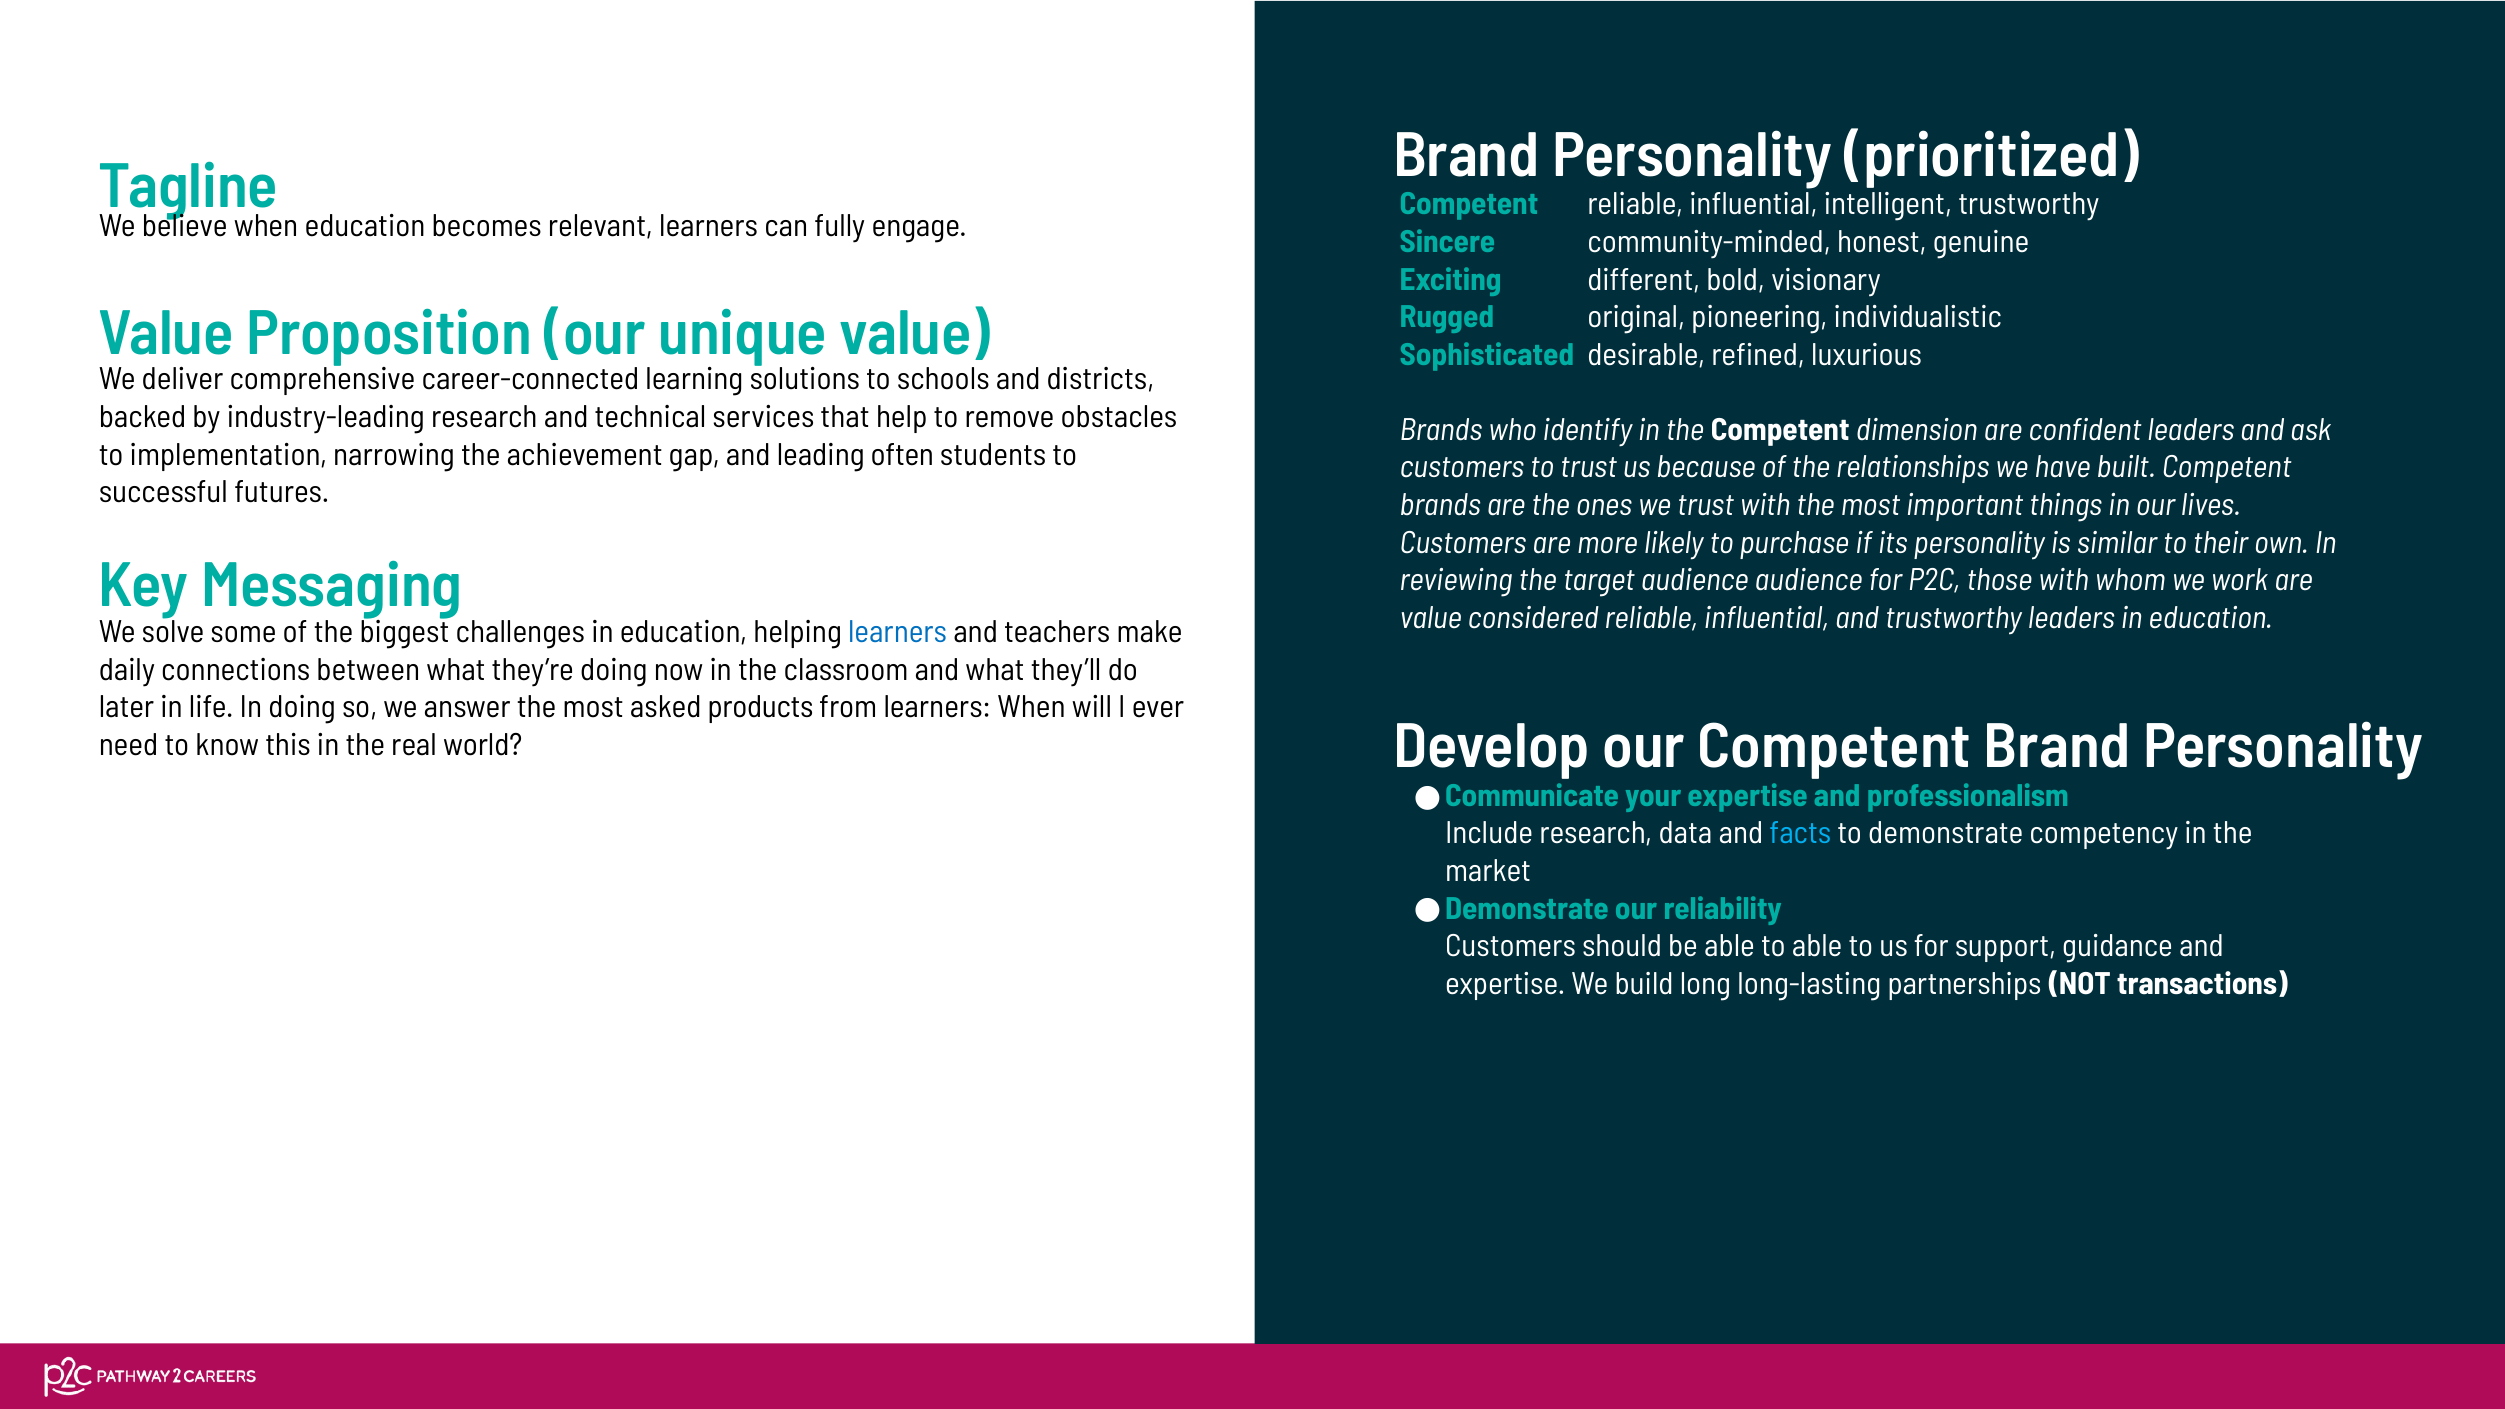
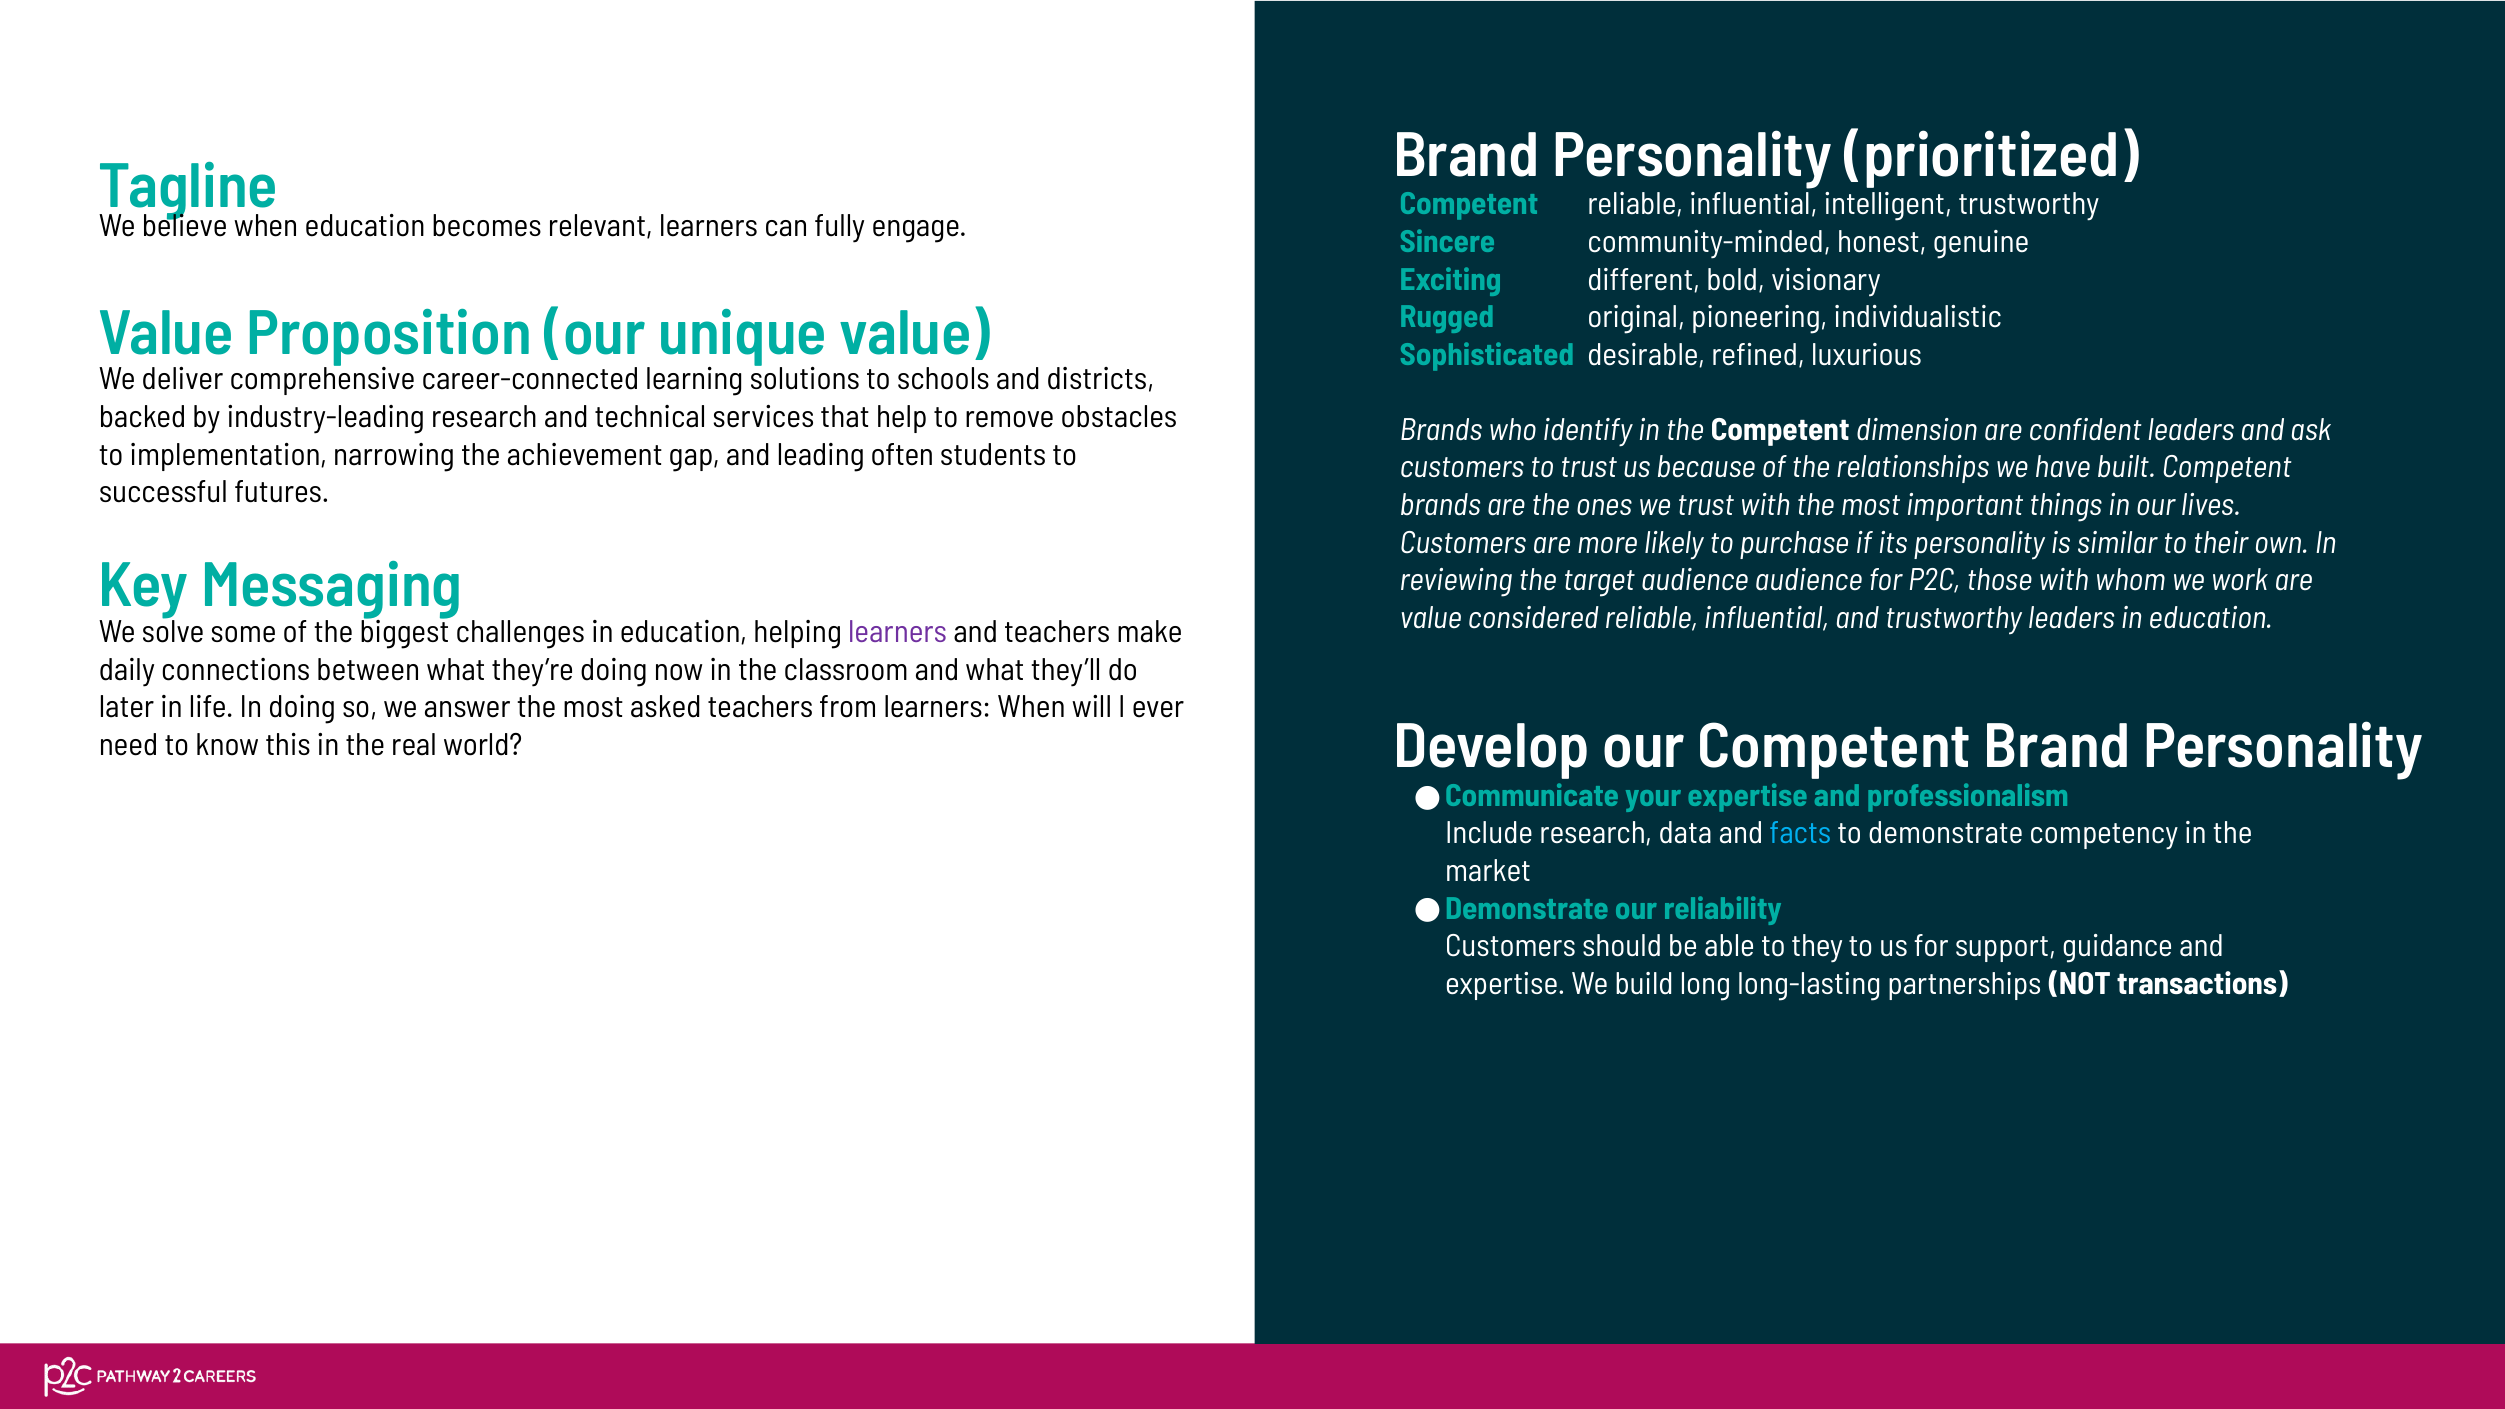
learners at (898, 632) colour: blue -> purple
asked products: products -> teachers
to able: able -> they
